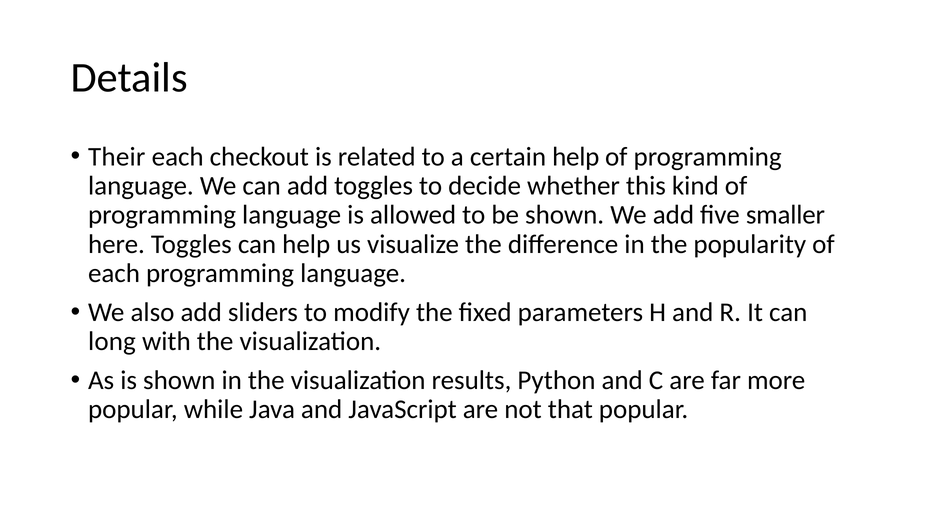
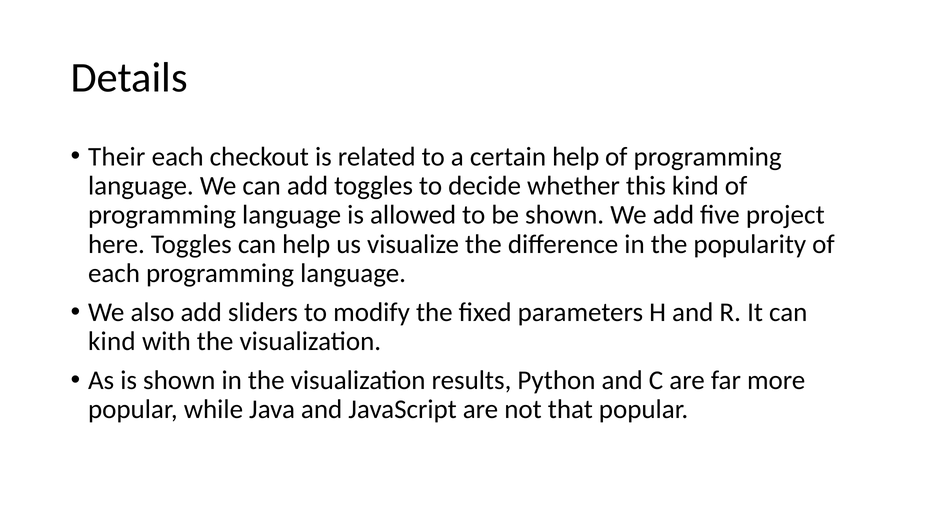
smaller: smaller -> project
long at (112, 342): long -> kind
